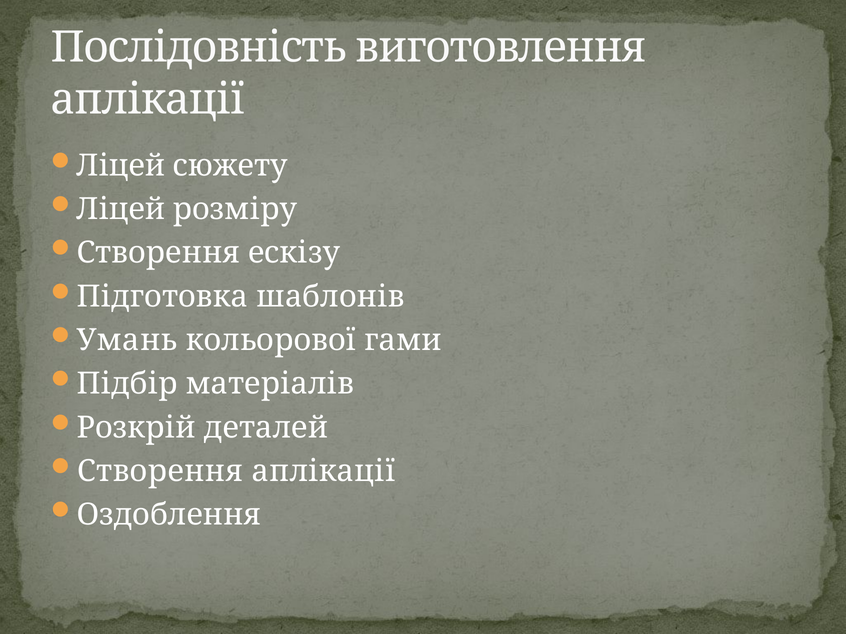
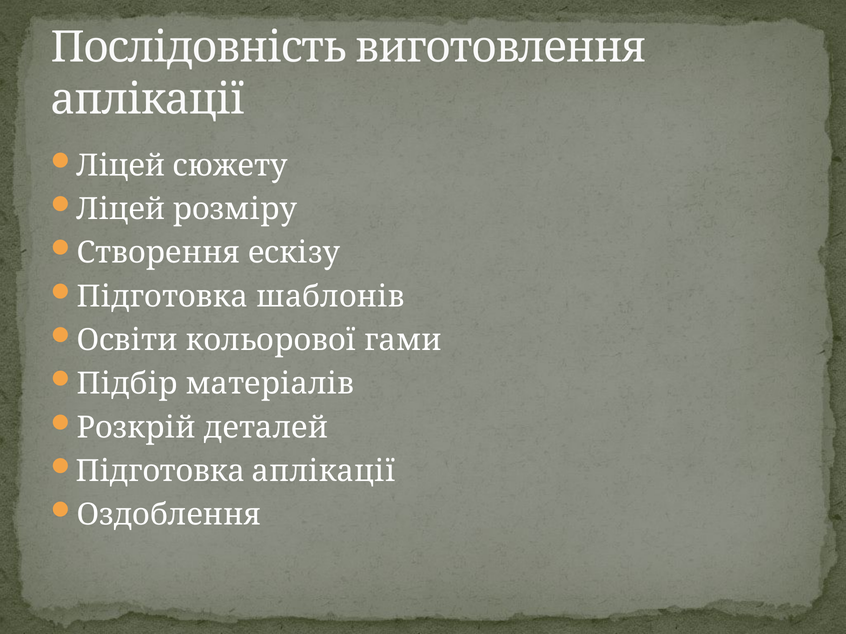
Умань: Умань -> Освіти
Створення at (160, 472): Створення -> Підготовка
